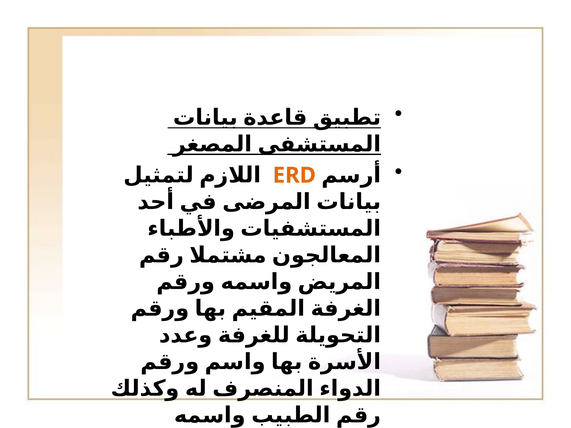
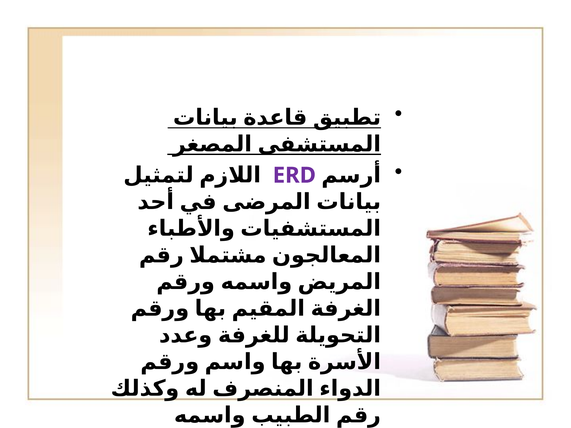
ERD colour: orange -> purple
